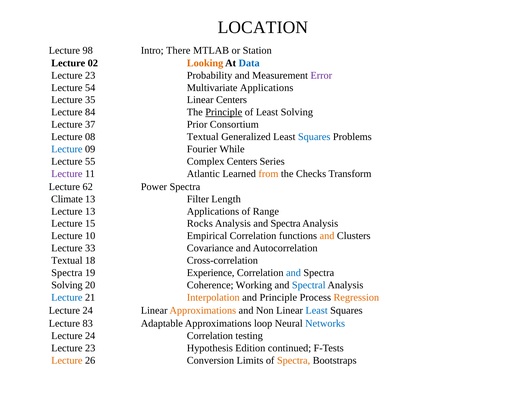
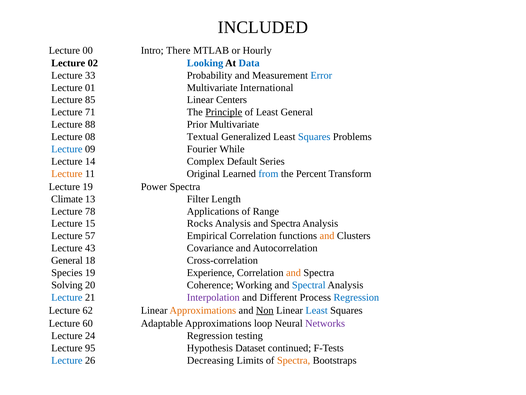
LOCATION: LOCATION -> INCLUDED
98: 98 -> 00
Station: Station -> Hourly
Looking colour: orange -> blue
23 at (90, 75): 23 -> 33
Error colour: purple -> blue
54: 54 -> 01
Multivariate Applications: Applications -> International
35: 35 -> 85
84: 84 -> 71
Least Solving: Solving -> General
37: 37 -> 88
Prior Consortium: Consortium -> Multivariate
55: 55 -> 14
Complex Centers: Centers -> Default
Lecture at (67, 173) colour: purple -> orange
Atlantic: Atlantic -> Original
from colour: orange -> blue
Checks: Checks -> Percent
Lecture 62: 62 -> 19
Lecture 13: 13 -> 78
10: 10 -> 57
33: 33 -> 43
Textual at (67, 260): Textual -> General
Spectra at (67, 272): Spectra -> Species
and at (294, 272) colour: blue -> orange
Interpolation colour: orange -> purple
and Principle: Principle -> Different
Regression at (356, 297) colour: orange -> blue
24 at (88, 310): 24 -> 62
Non underline: none -> present
83: 83 -> 60
Networks colour: blue -> purple
24 Correlation: Correlation -> Regression
23 at (90, 348): 23 -> 95
Edition: Edition -> Dataset
Lecture at (67, 360) colour: orange -> blue
Conversion: Conversion -> Decreasing
